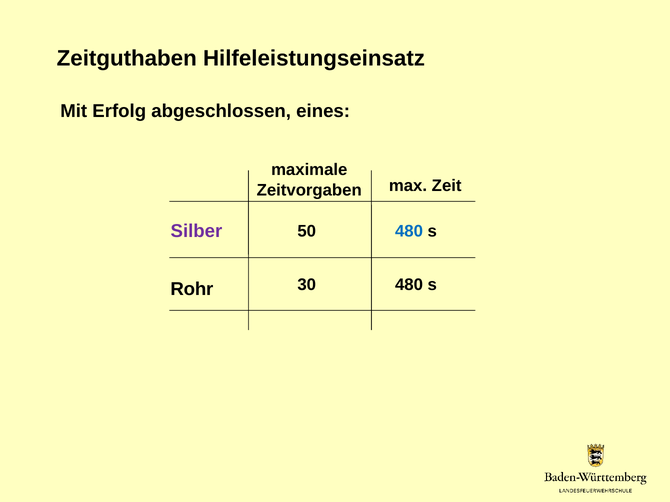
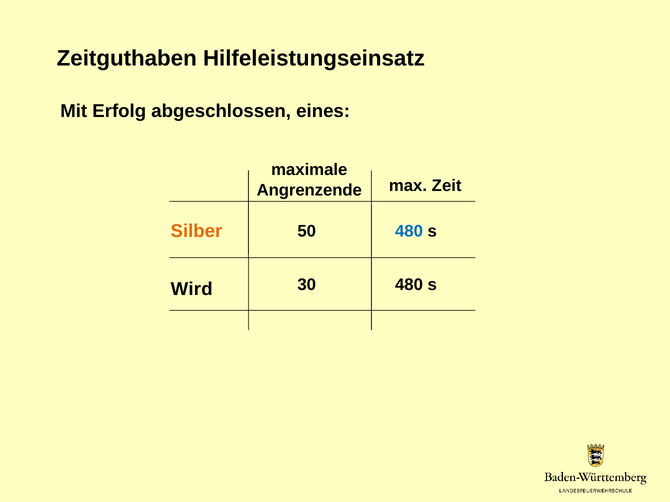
Zeitvorgaben: Zeitvorgaben -> Angrenzende
Silber colour: purple -> orange
Rohr: Rohr -> Wird
